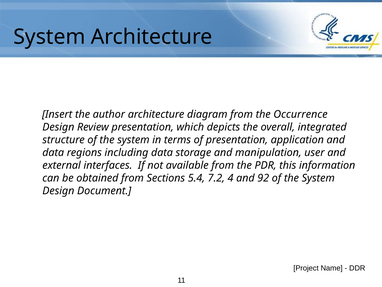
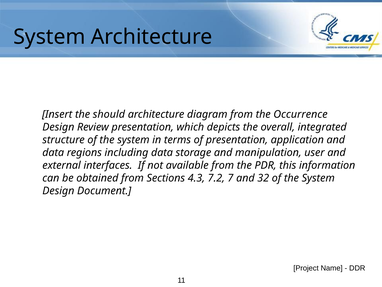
author: author -> should
5.4: 5.4 -> 4.3
4: 4 -> 7
92: 92 -> 32
